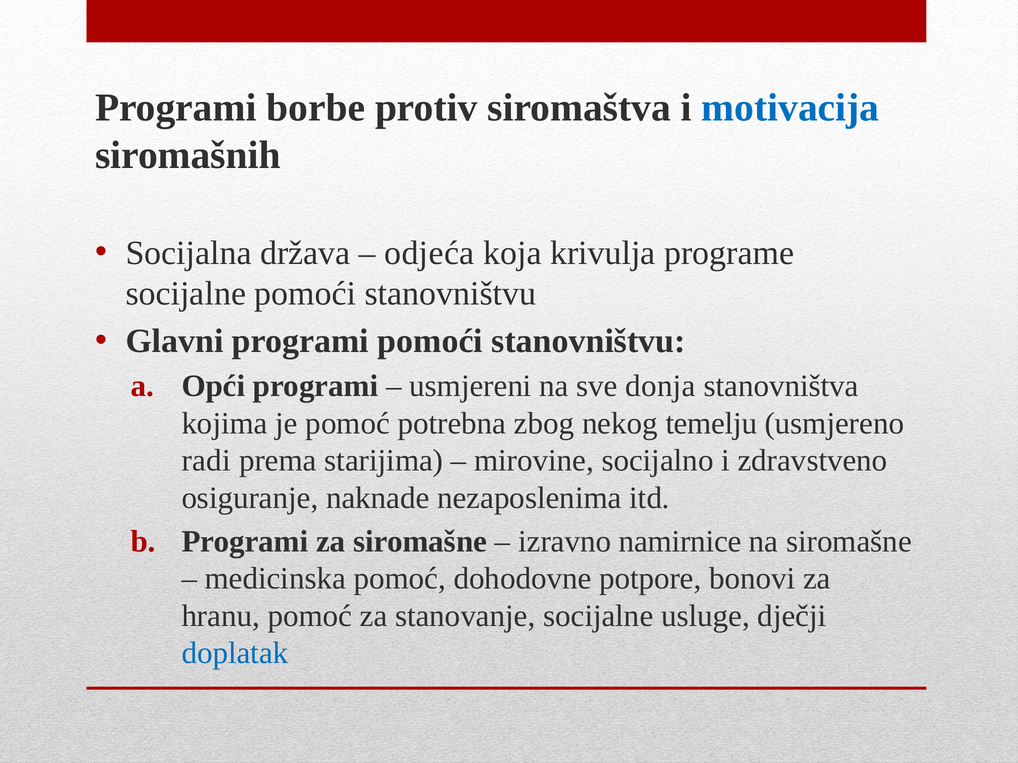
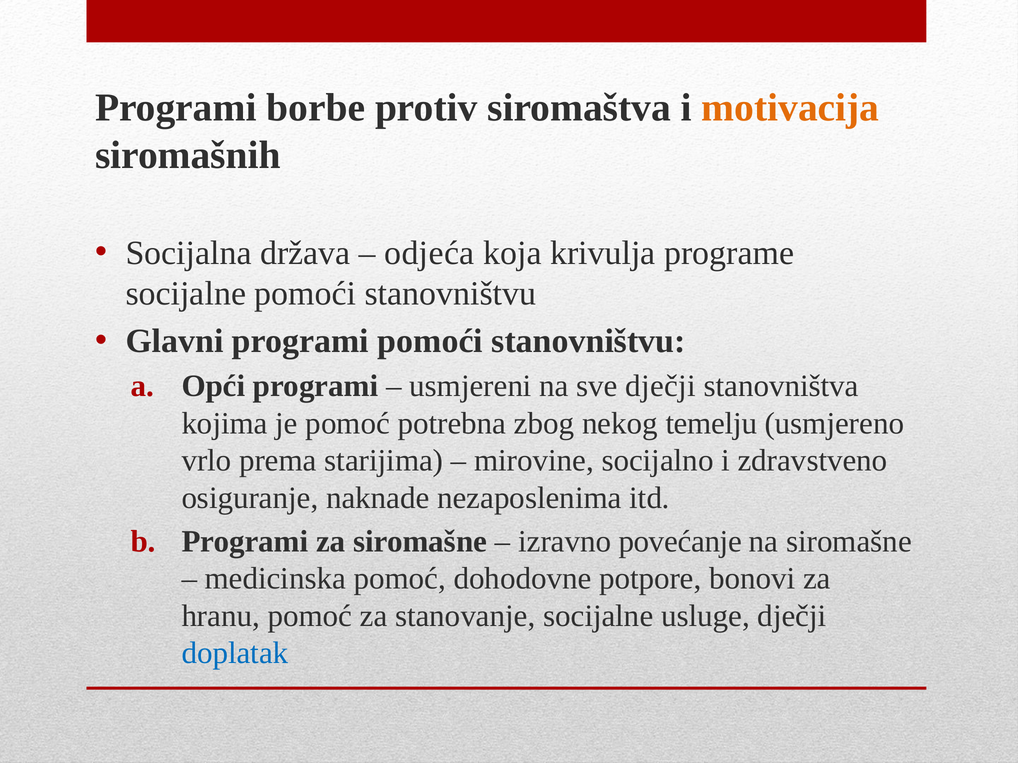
motivacija colour: blue -> orange
sve donja: donja -> dječji
radi: radi -> vrlo
namirnice: namirnice -> povećanje
